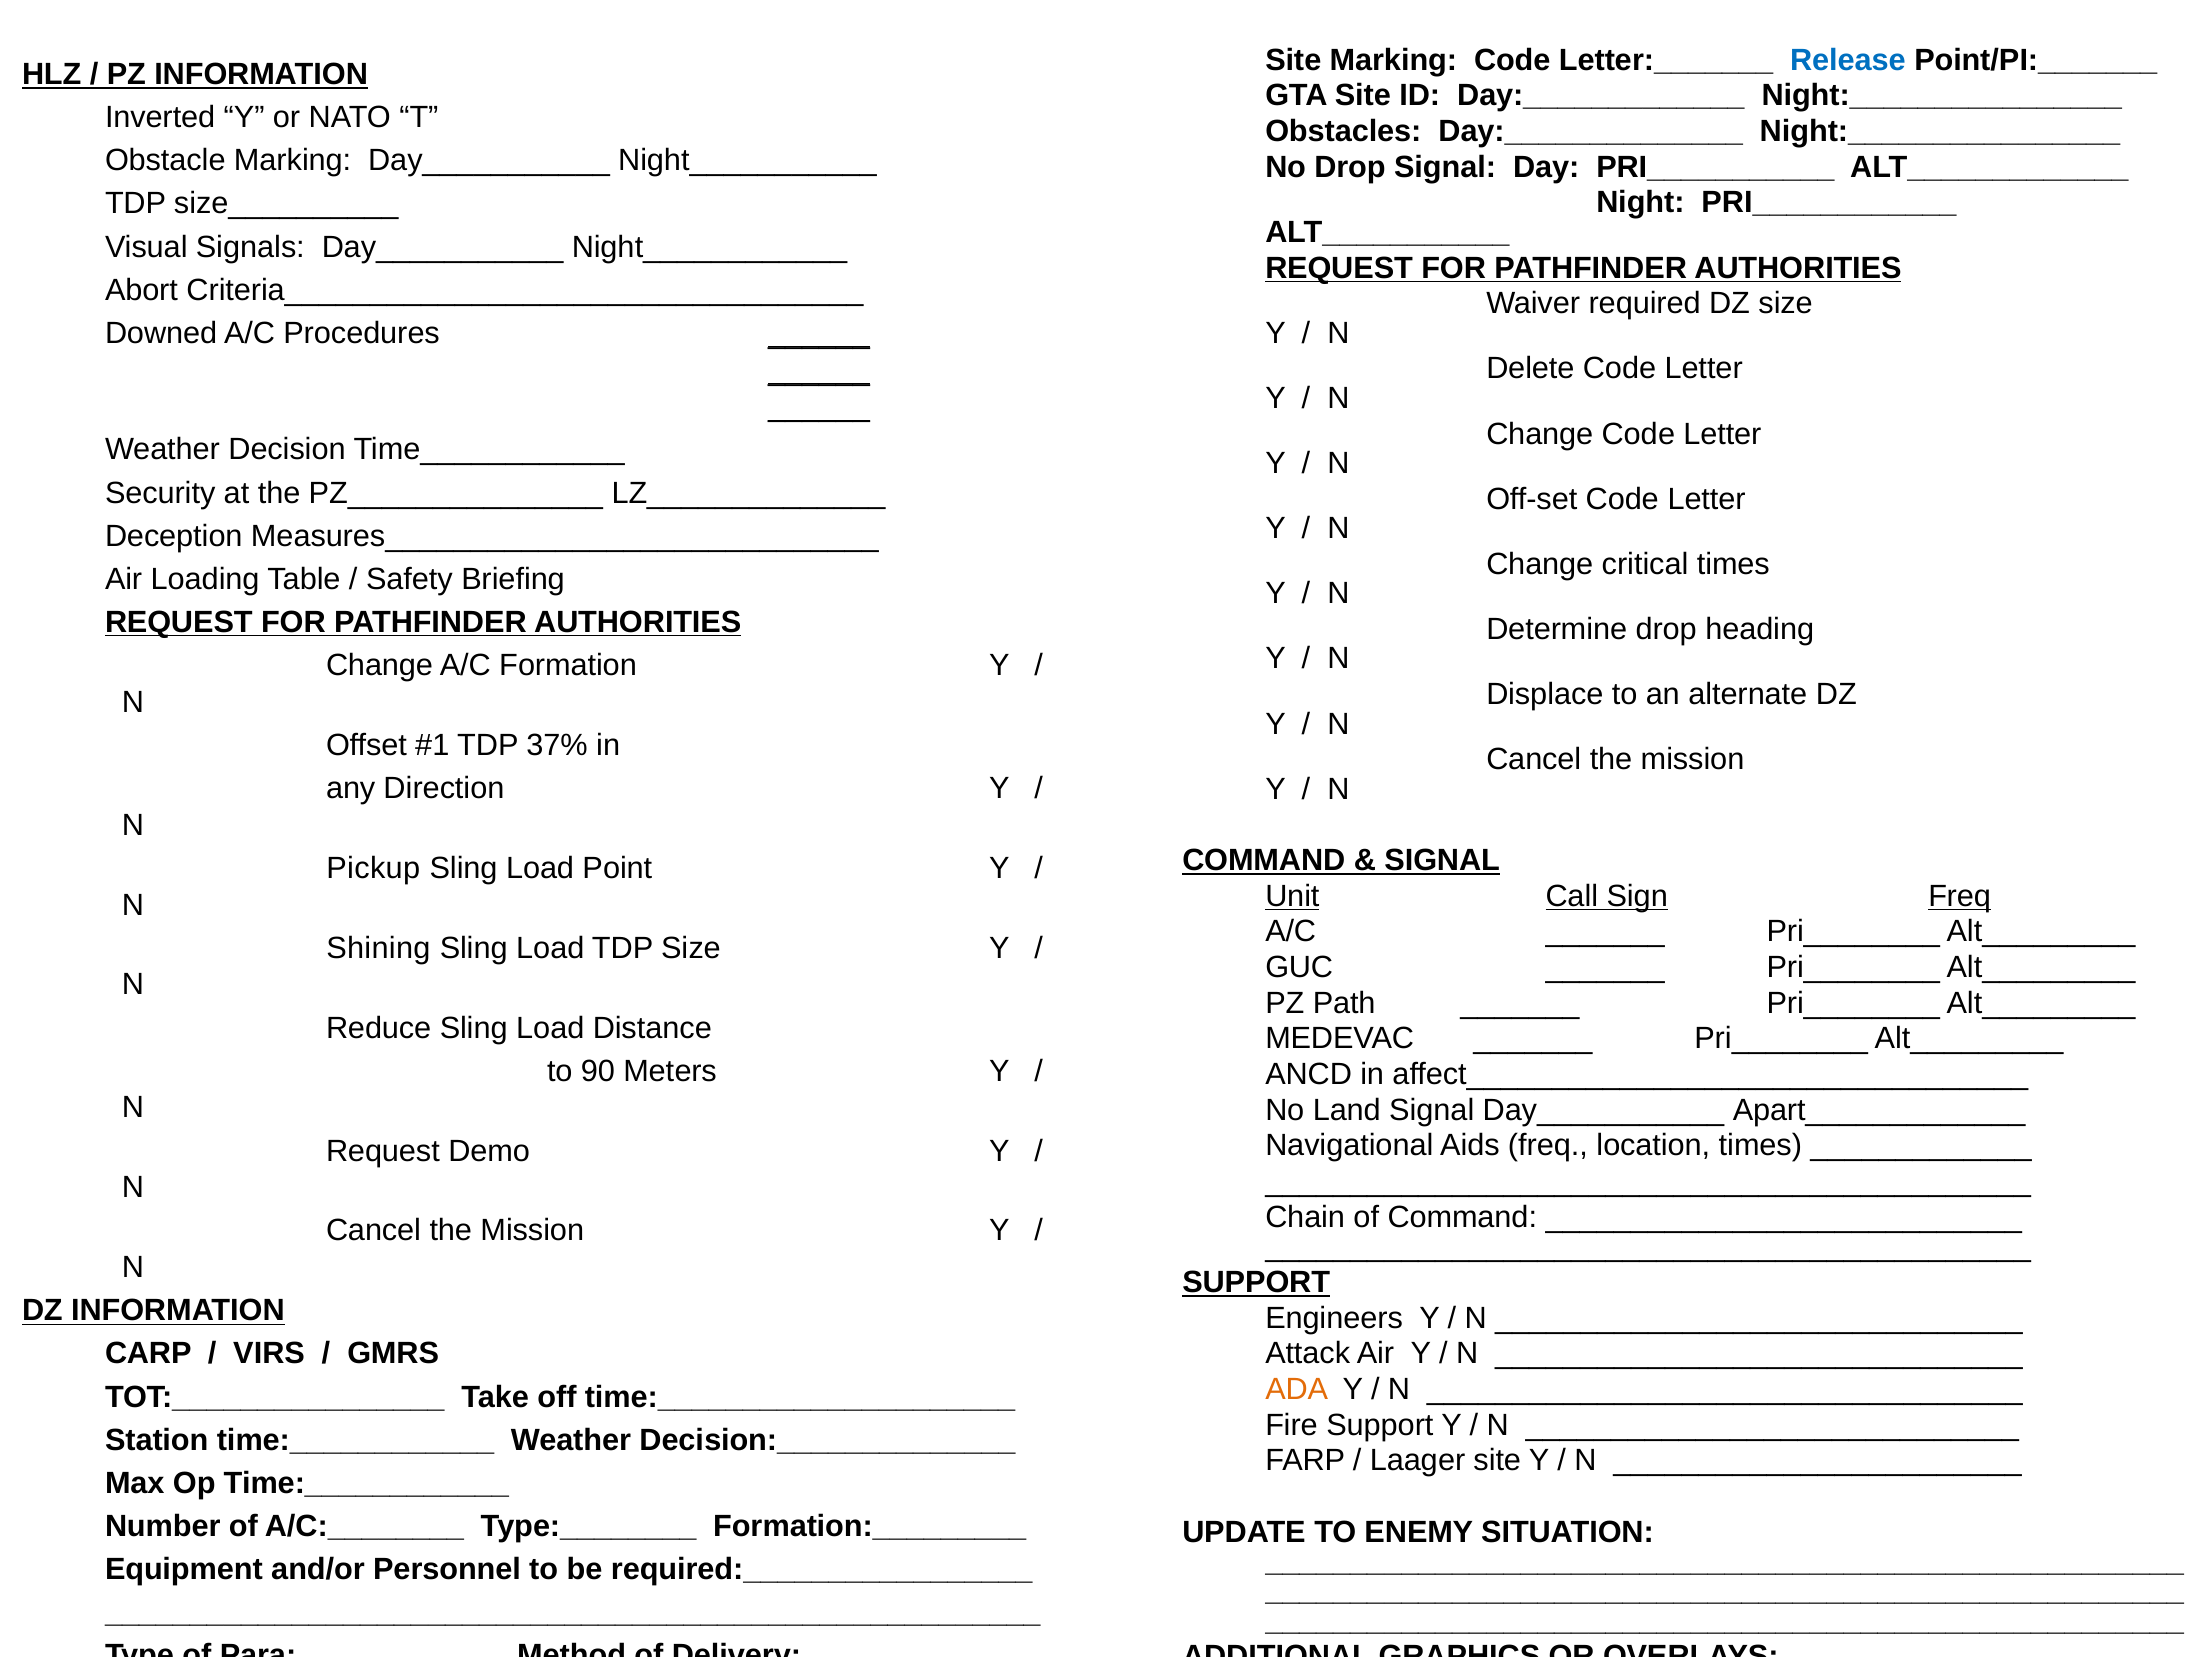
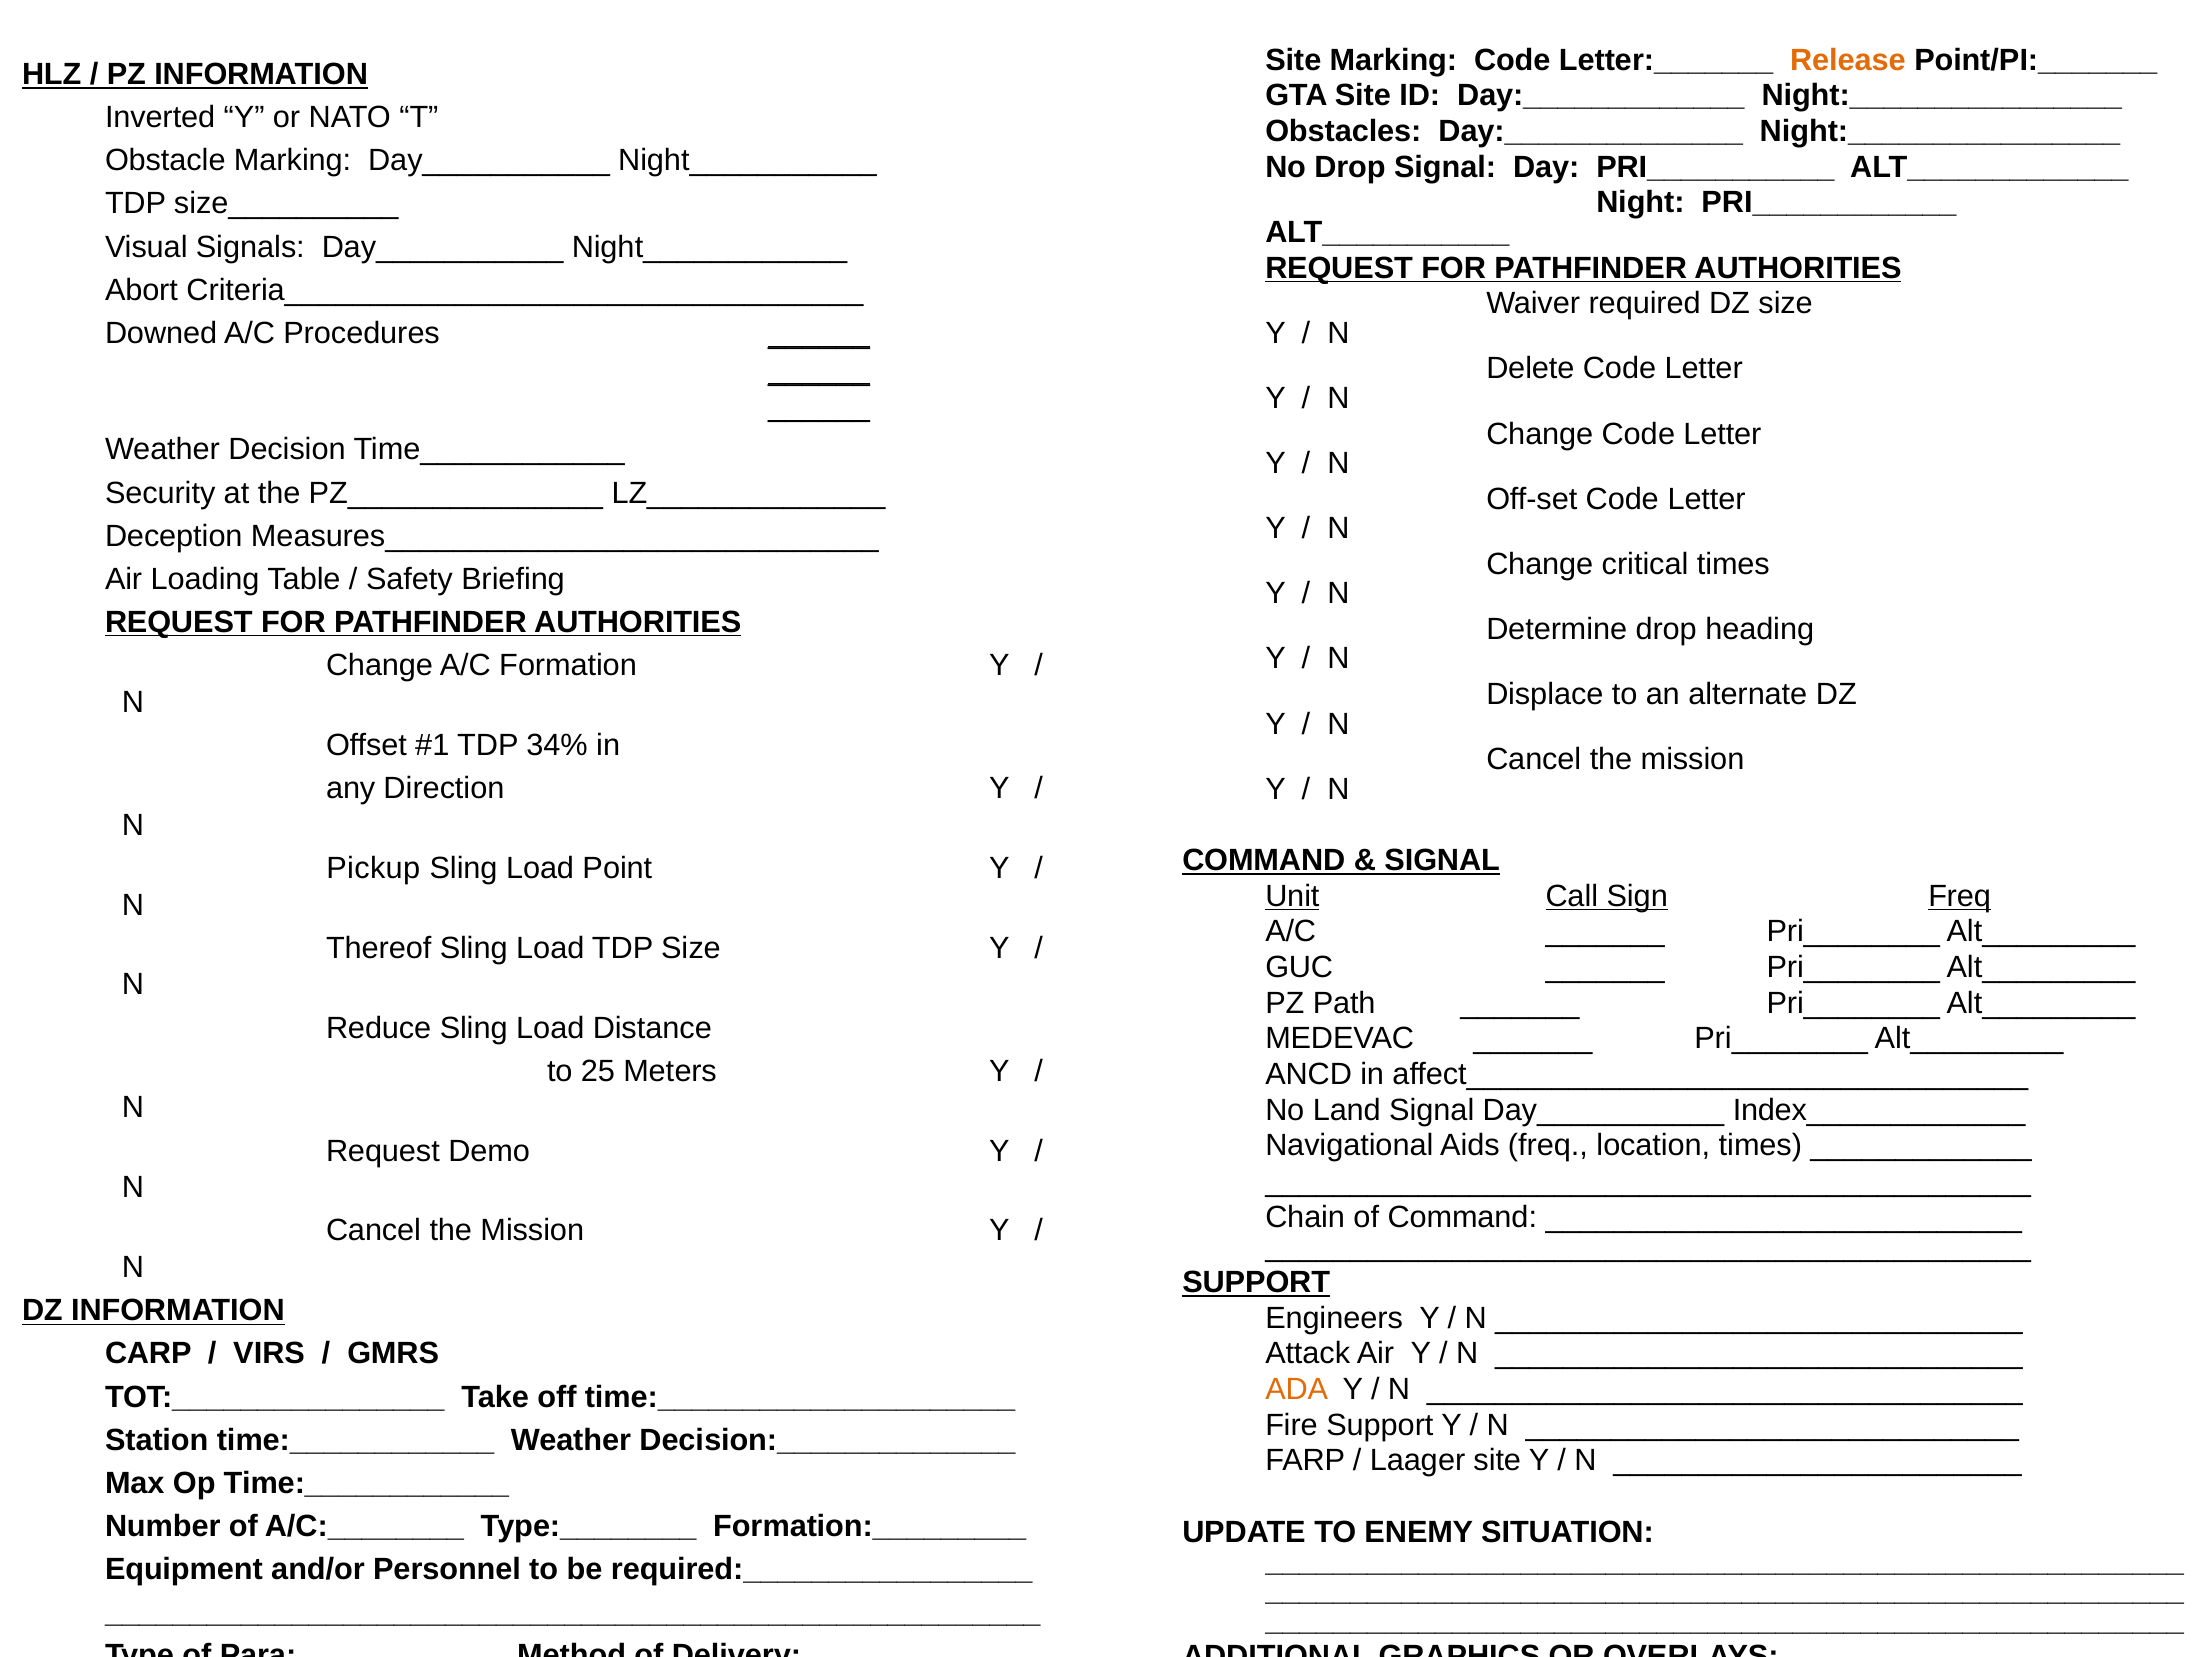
Release colour: blue -> orange
37%: 37% -> 34%
Shining: Shining -> Thereof
90: 90 -> 25
Apart_____________: Apart_____________ -> Index_____________
